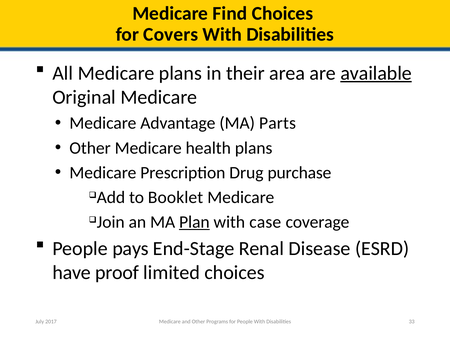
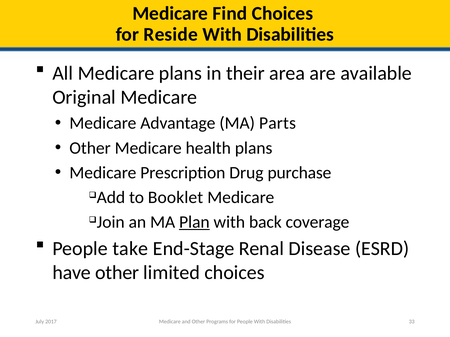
Covers: Covers -> Reside
available underline: present -> none
case: case -> back
pays: pays -> take
have proof: proof -> other
